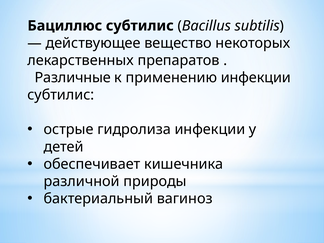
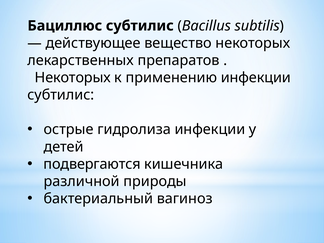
Различные at (73, 78): Различные -> Некоторых
обеспечивает: обеспечивает -> подвергаются
